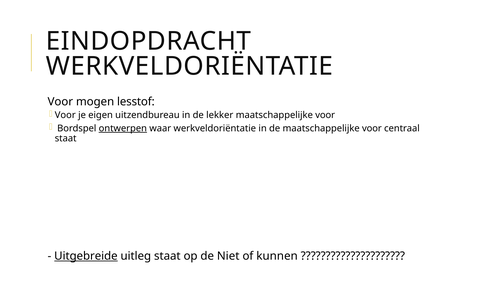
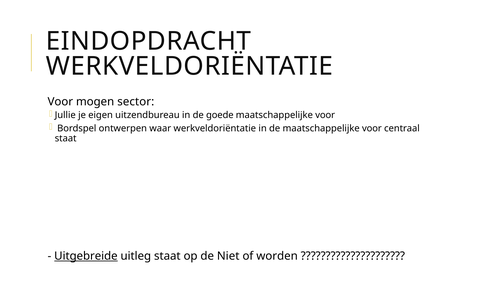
lesstof: lesstof -> sector
Voor at (65, 115): Voor -> Jullie
lekker: lekker -> goede
ontwerpen underline: present -> none
kunnen: kunnen -> worden
